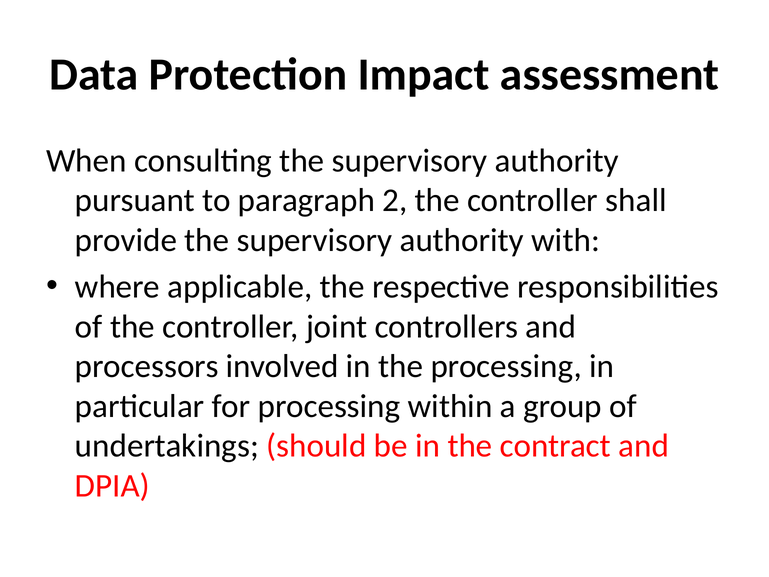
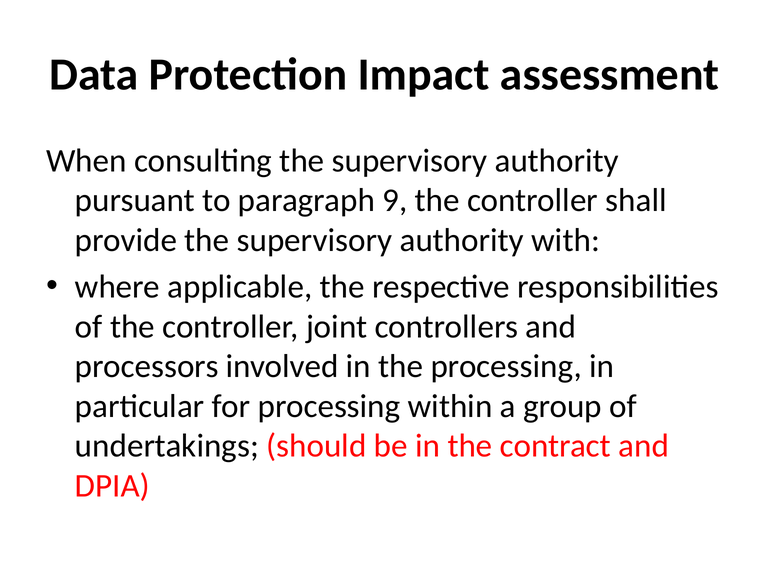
2: 2 -> 9
